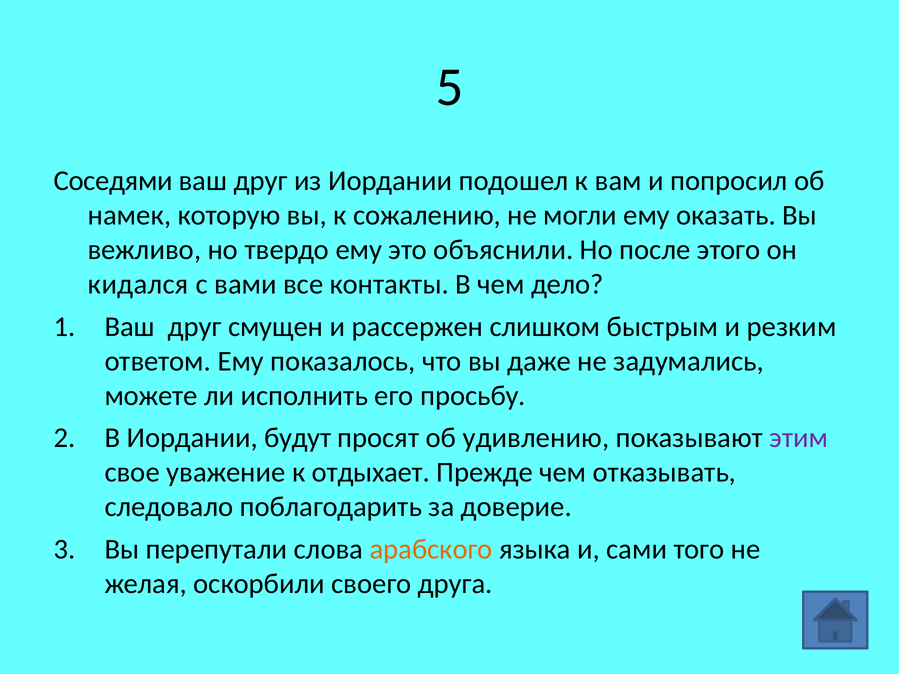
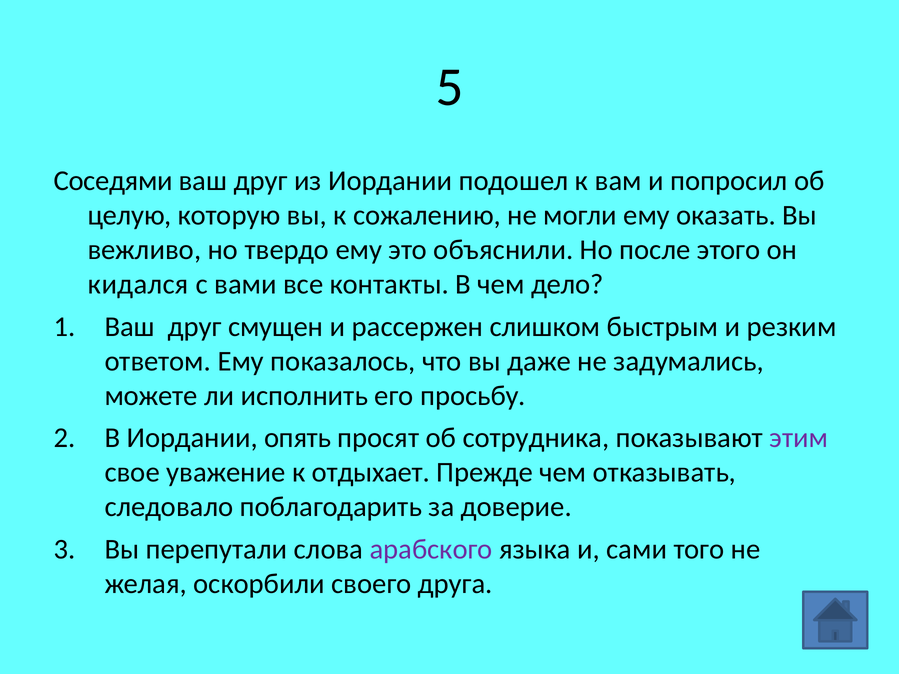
намек: намек -> целую
будут: будут -> опять
удивлению: удивлению -> сотрудника
арабского colour: orange -> purple
